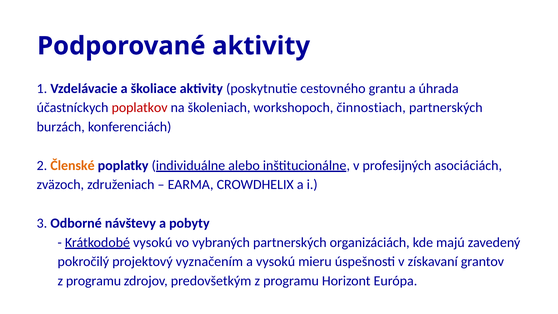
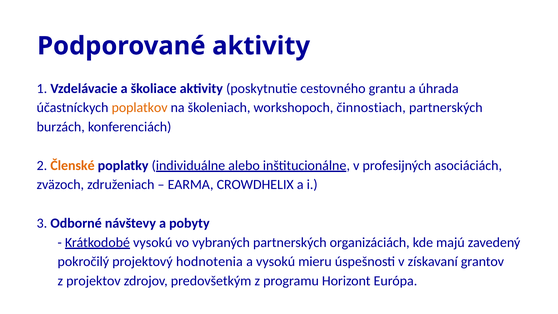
poplatkov colour: red -> orange
vyznačením: vyznačením -> hodnotenia
programu at (94, 281): programu -> projektov
